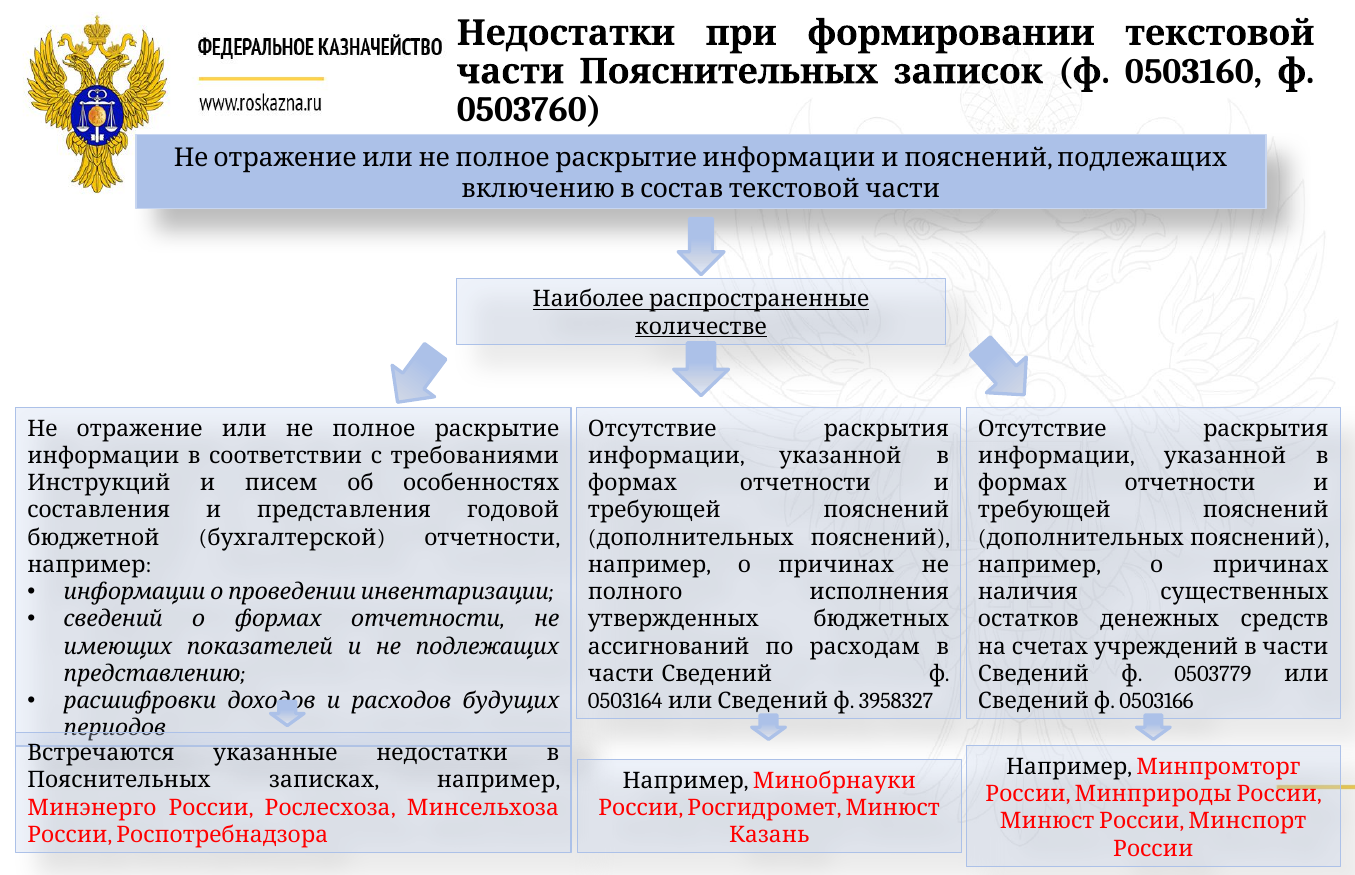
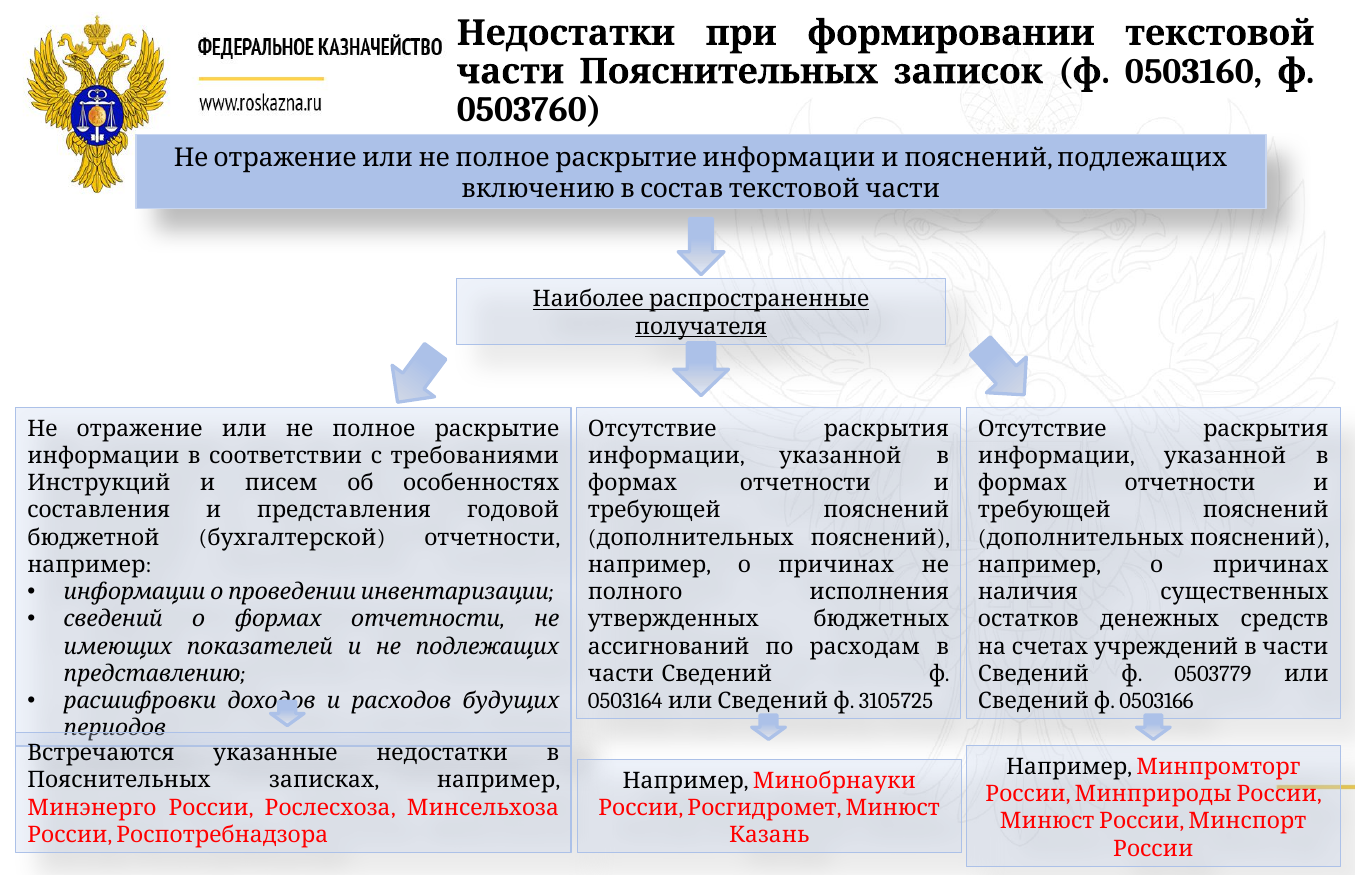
количестве: количестве -> получателя
3958327: 3958327 -> 3105725
